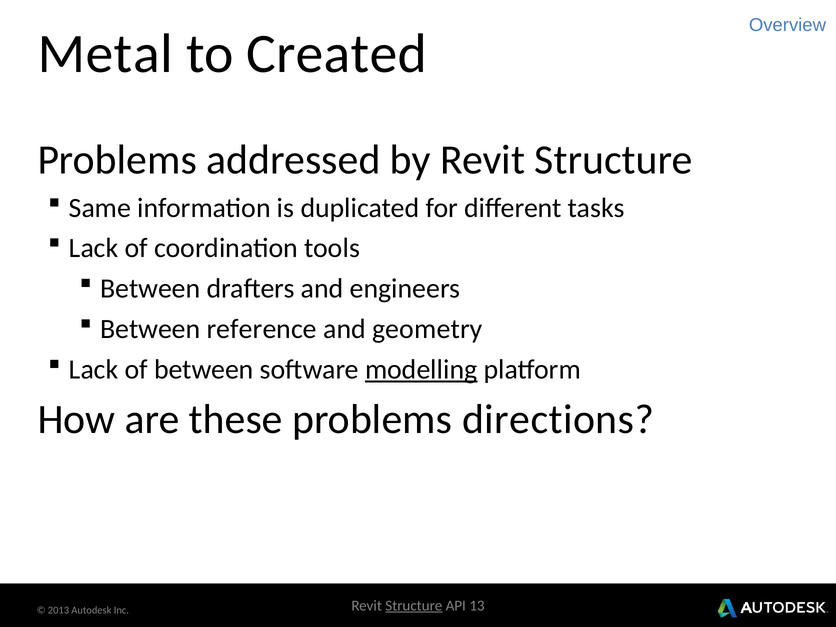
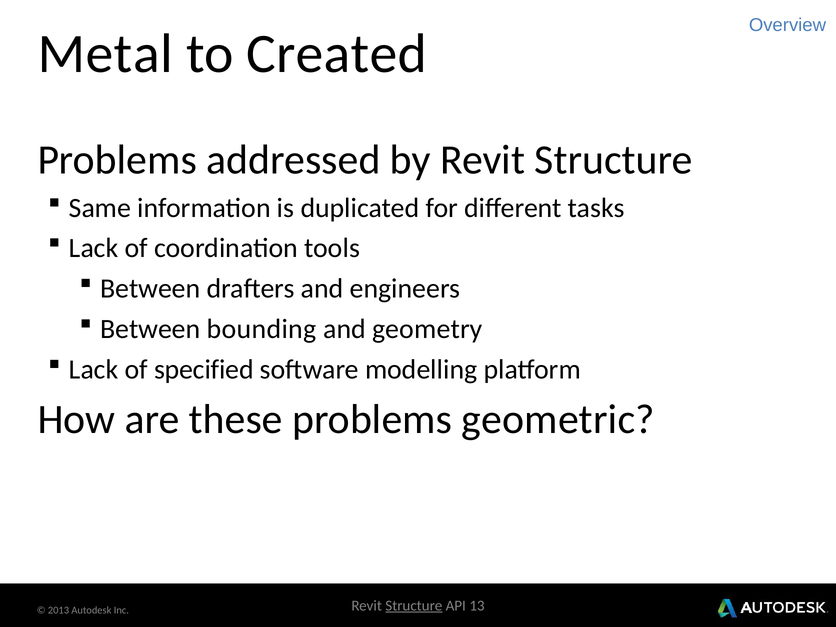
reference: reference -> bounding
of between: between -> specified
modelling underline: present -> none
directions: directions -> geometric
